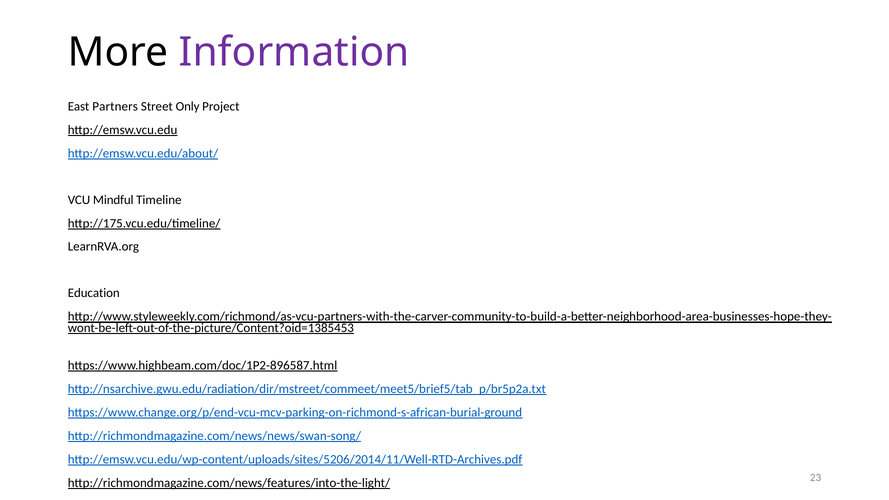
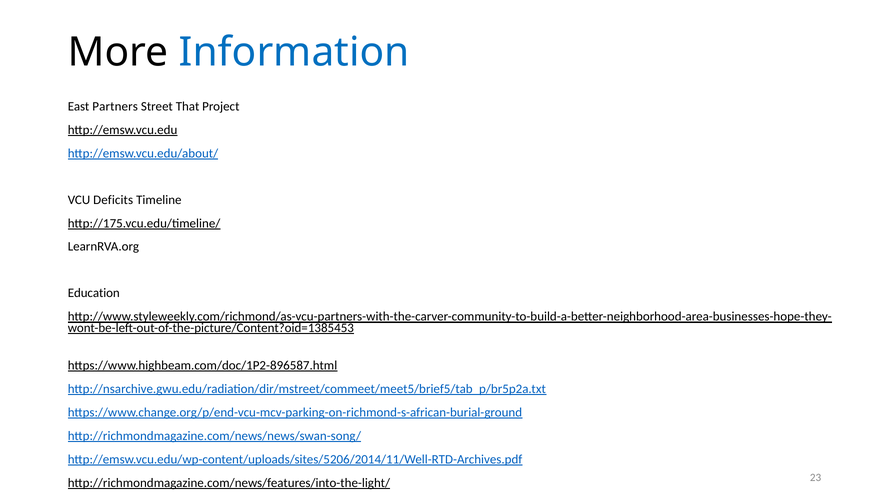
Information colour: purple -> blue
Only: Only -> That
Mindful: Mindful -> Deficits
